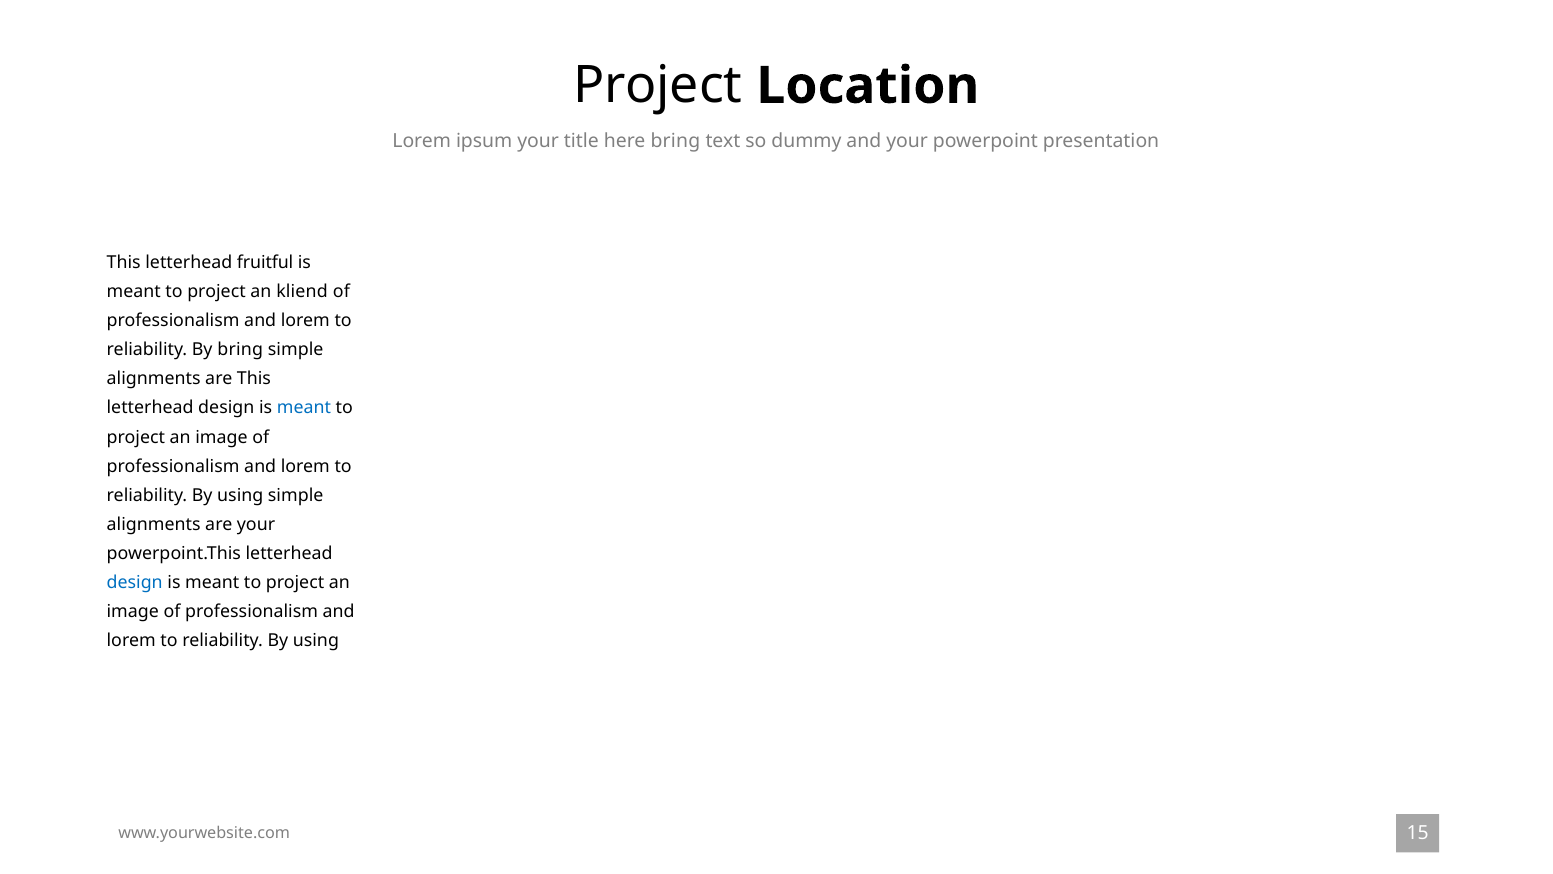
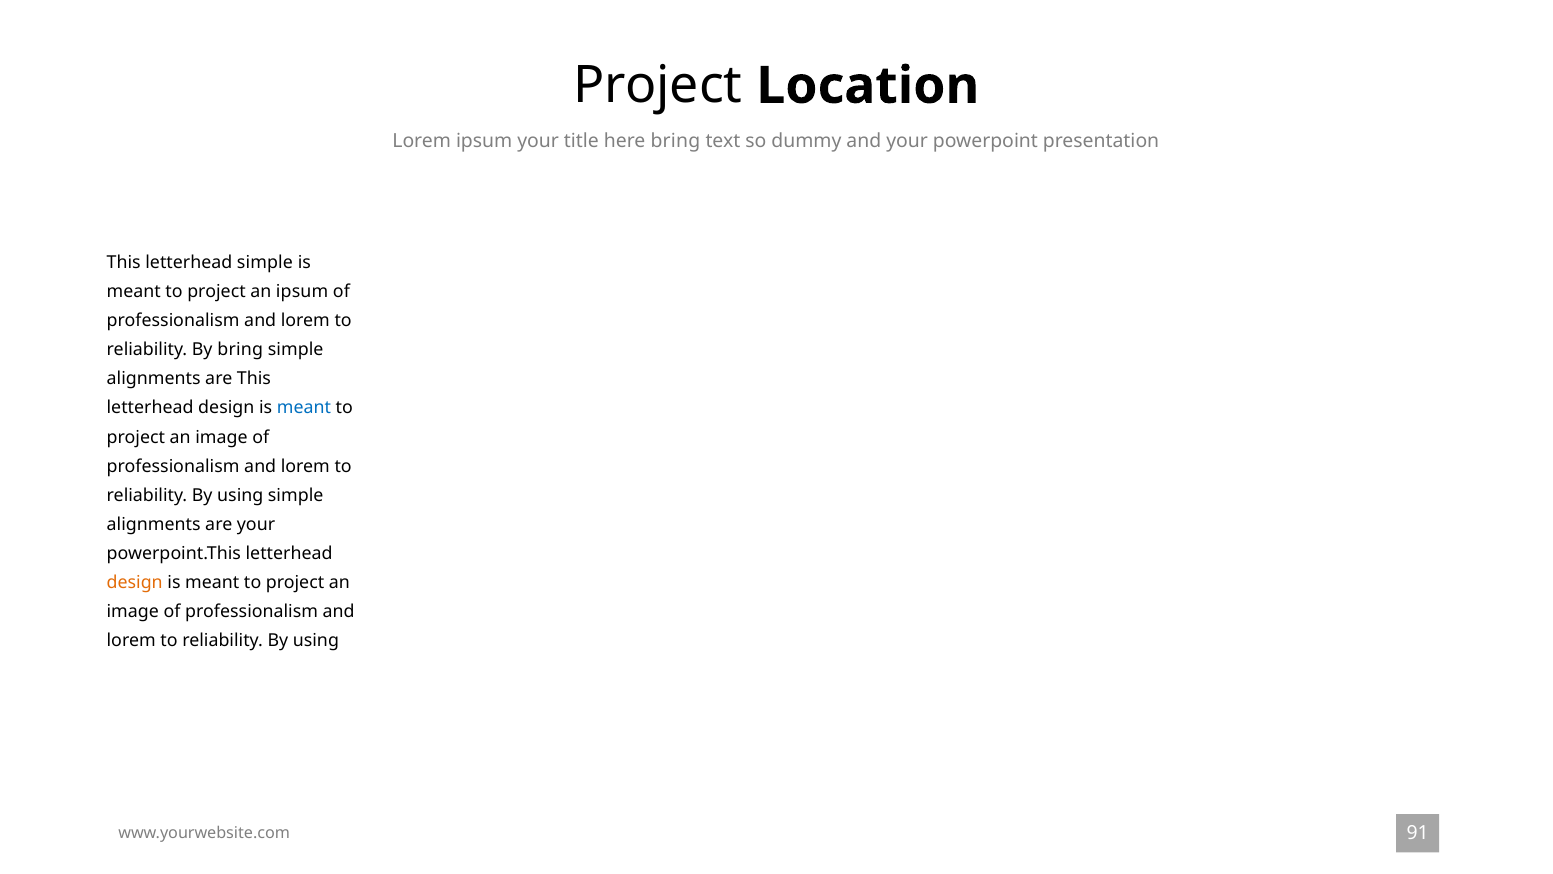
letterhead fruitful: fruitful -> simple
an kliend: kliend -> ipsum
design at (135, 583) colour: blue -> orange
15: 15 -> 91
